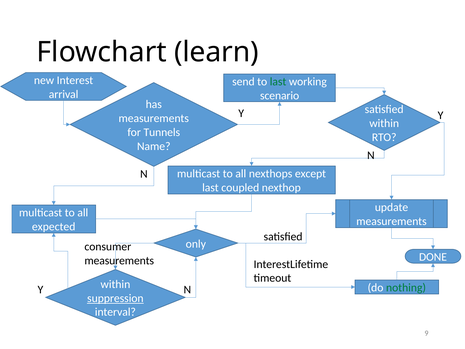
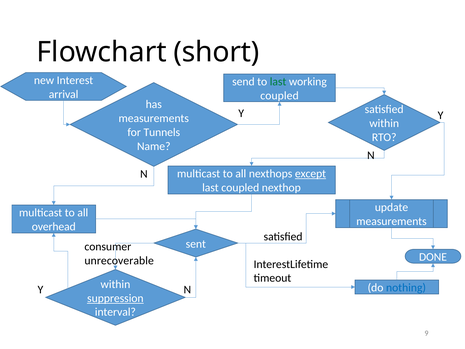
learn: learn -> short
scenario at (280, 96): scenario -> coupled
except underline: none -> present
expected: expected -> overhead
only: only -> sent
measurements at (119, 260): measurements -> unrecoverable
nothing colour: green -> blue
